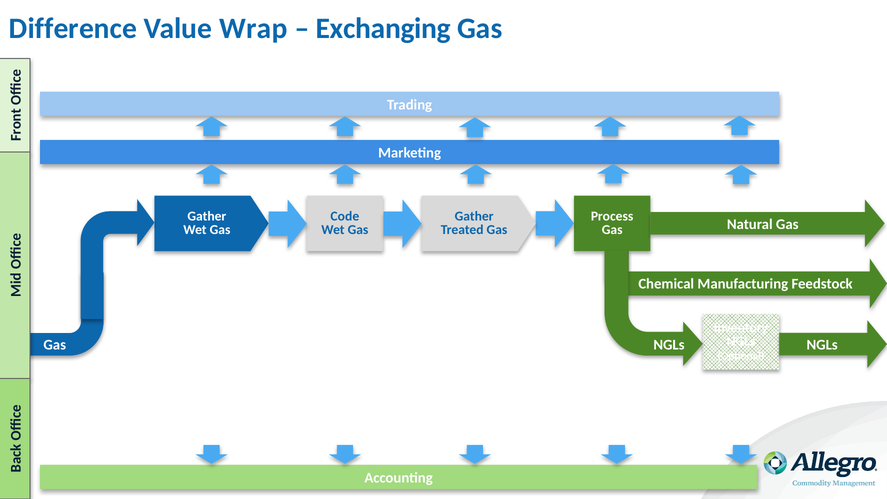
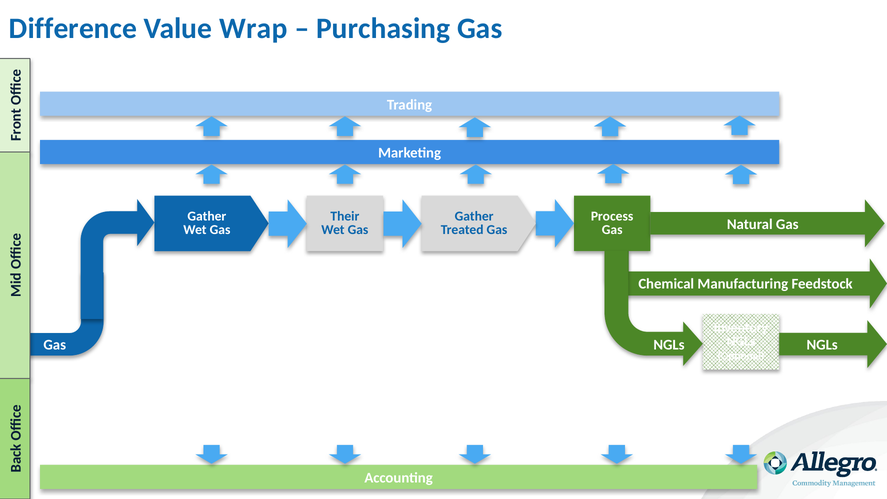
Exchanging: Exchanging -> Purchasing
Code: Code -> Their
